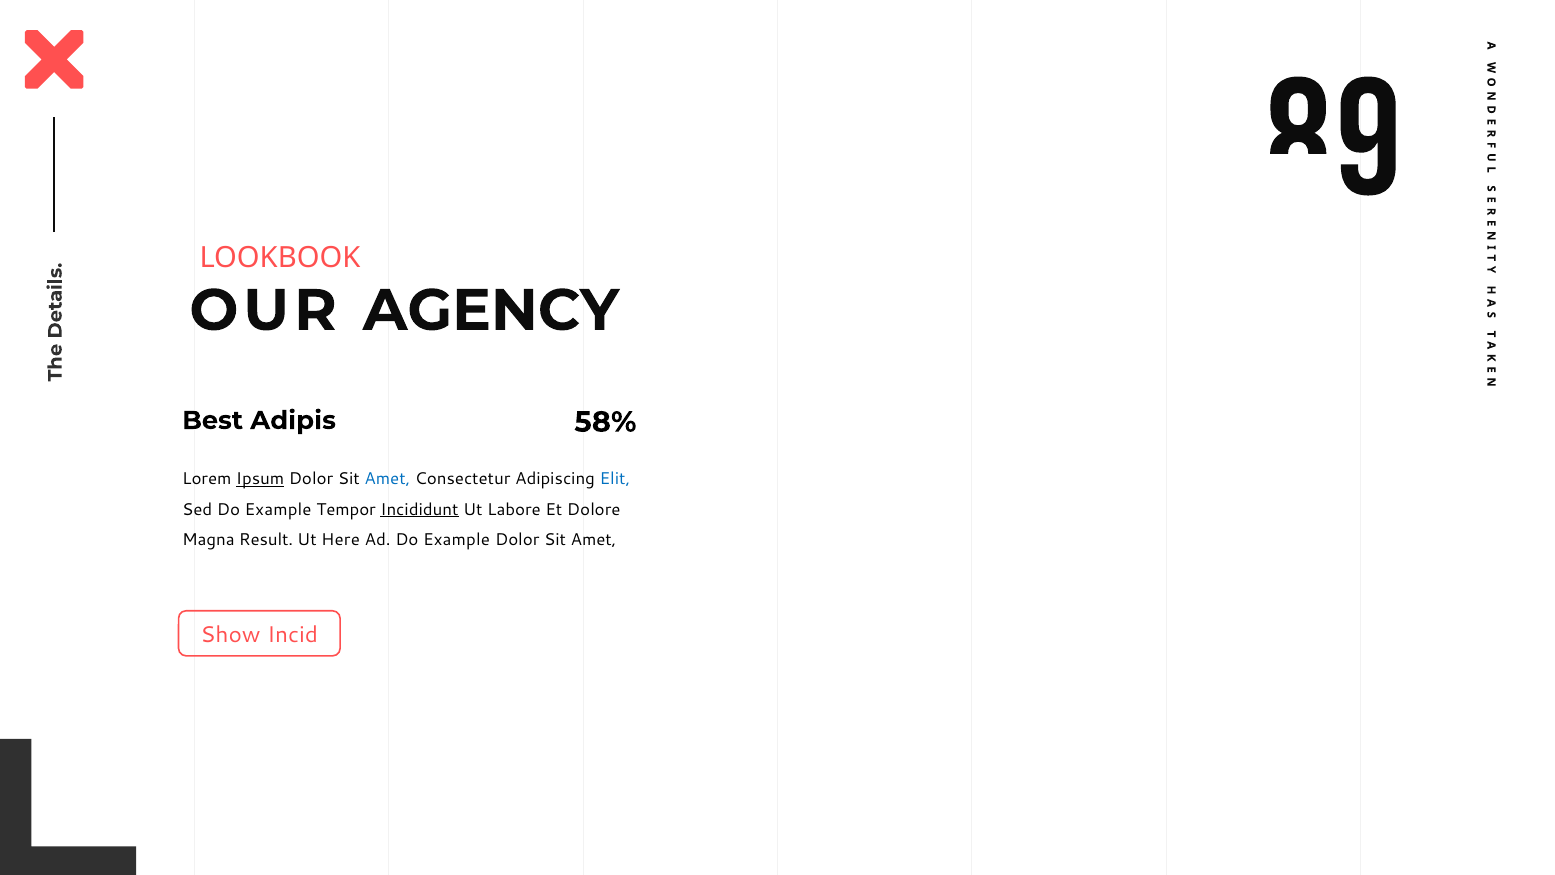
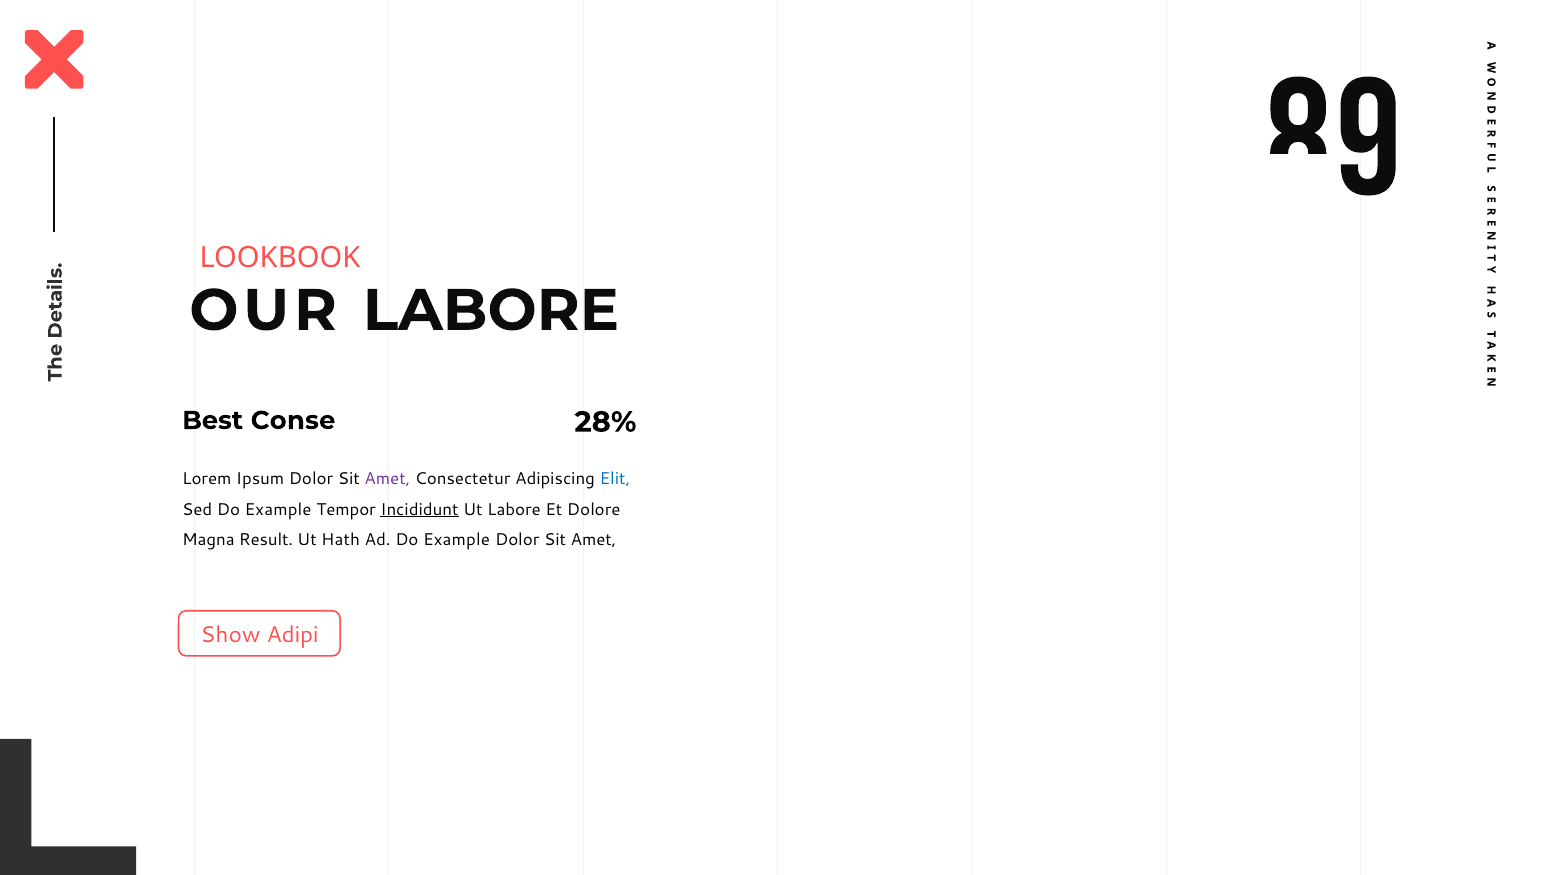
OUR AGENCY: AGENCY -> LABORE
Adipis: Adipis -> Conse
58%: 58% -> 28%
Ipsum underline: present -> none
Amet at (387, 479) colour: blue -> purple
Here: Here -> Hath
Incid: Incid -> Adipi
